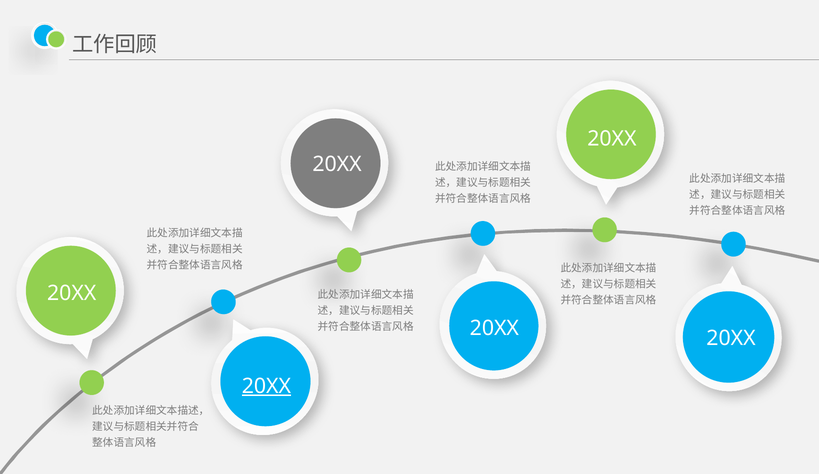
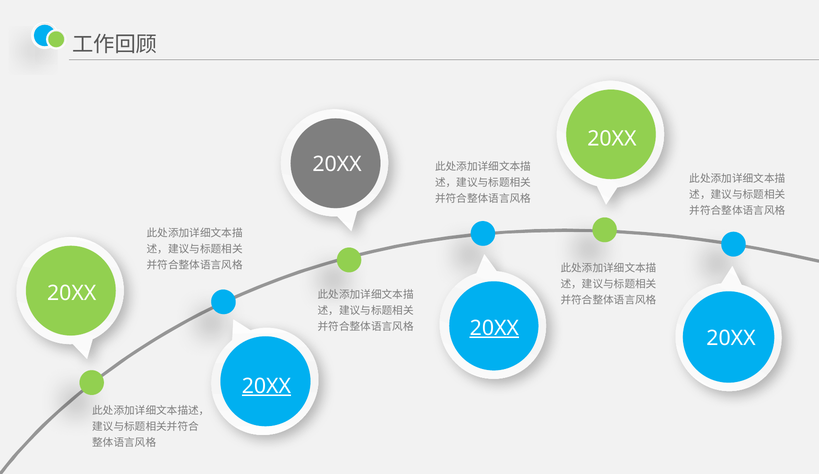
20XX at (494, 328) underline: none -> present
